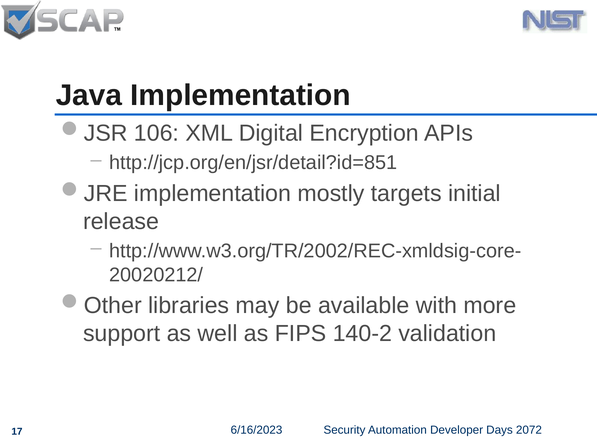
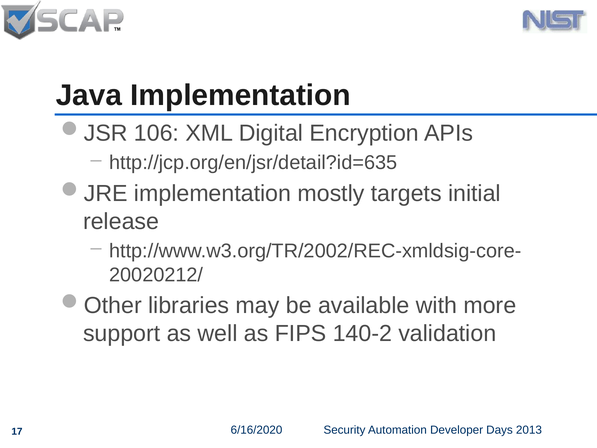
http://jcp.org/en/jsr/detail?id=851: http://jcp.org/en/jsr/detail?id=851 -> http://jcp.org/en/jsr/detail?id=635
6/16/2023: 6/16/2023 -> 6/16/2020
2072: 2072 -> 2013
